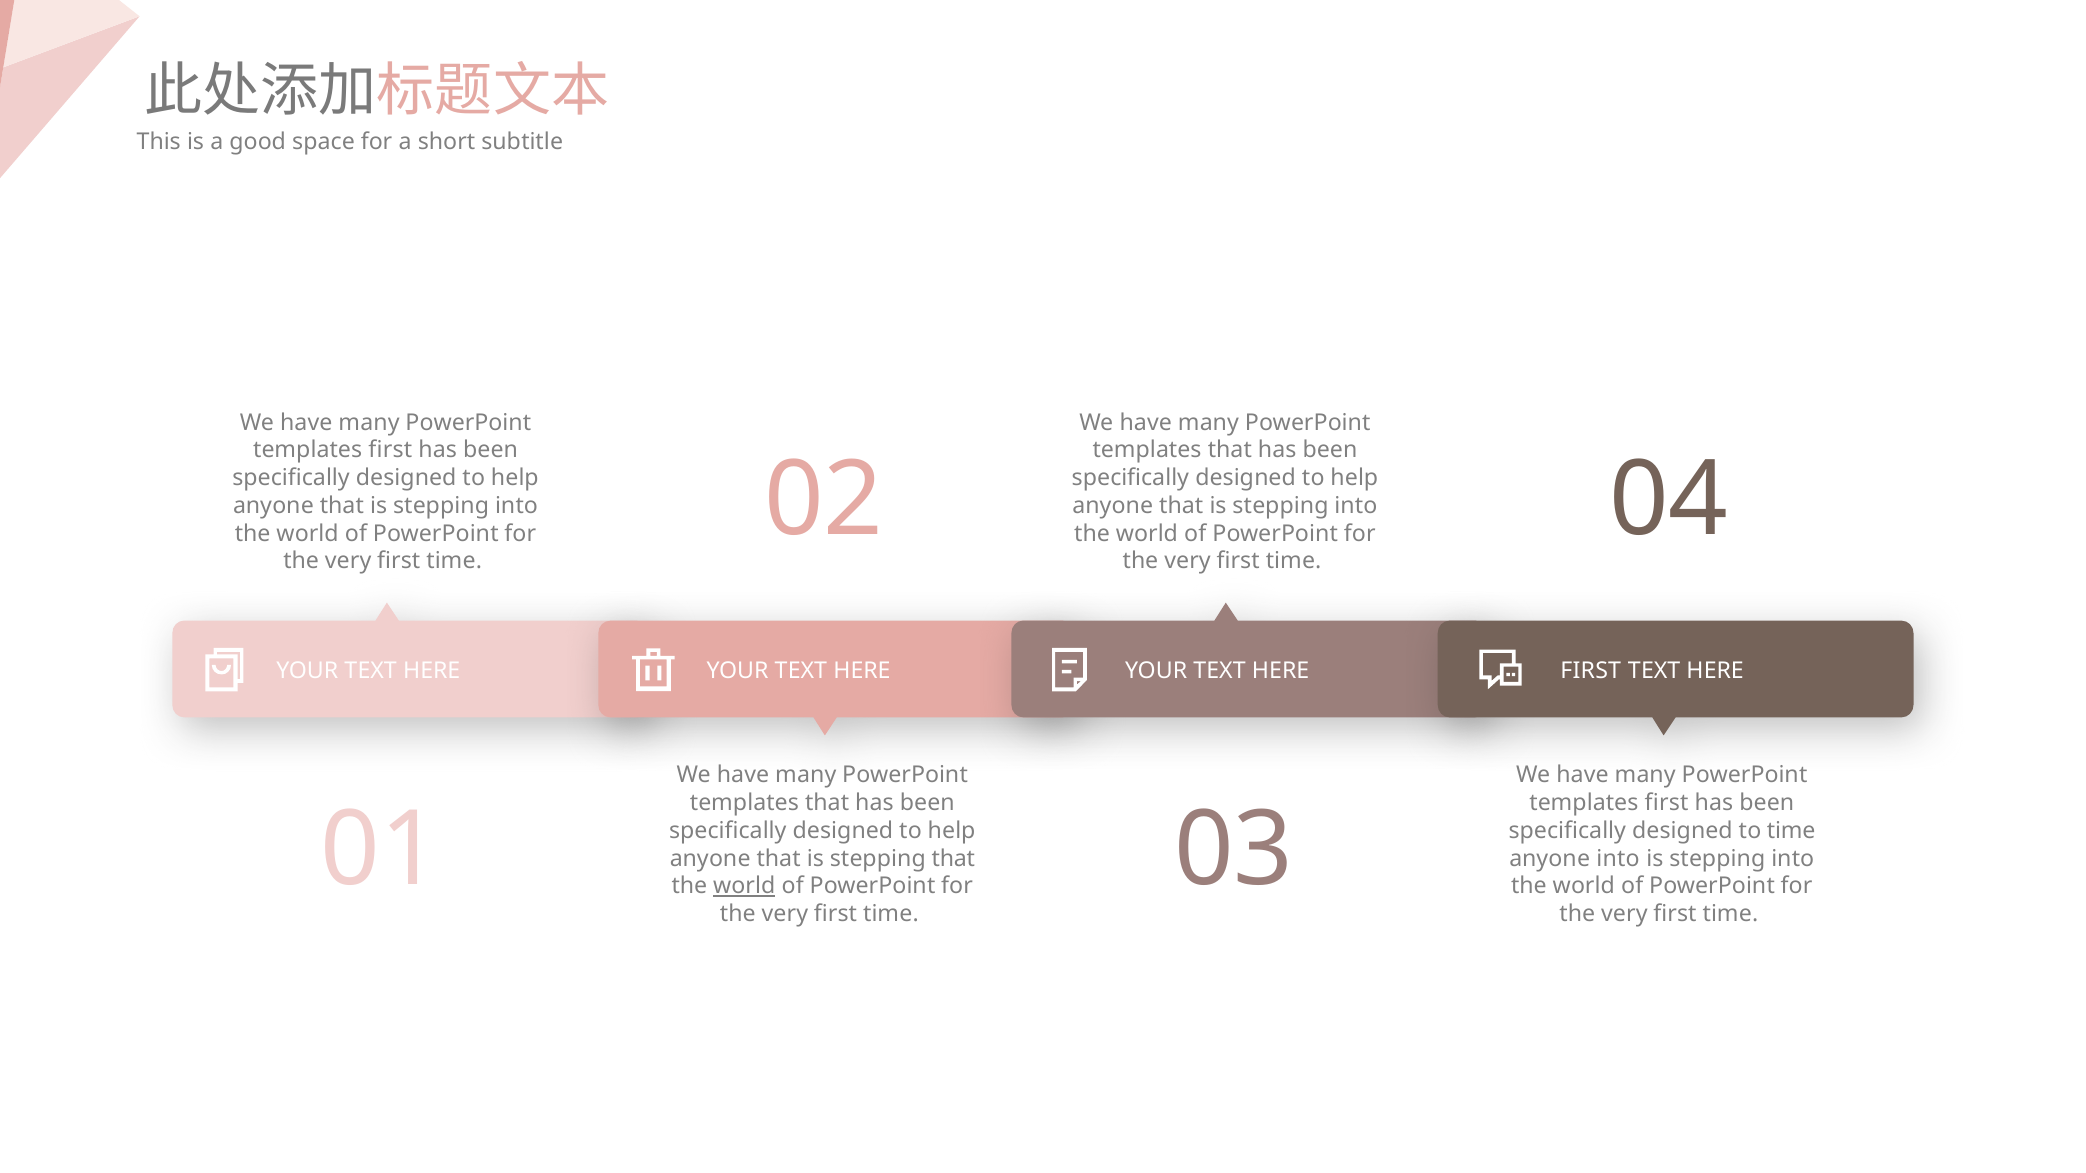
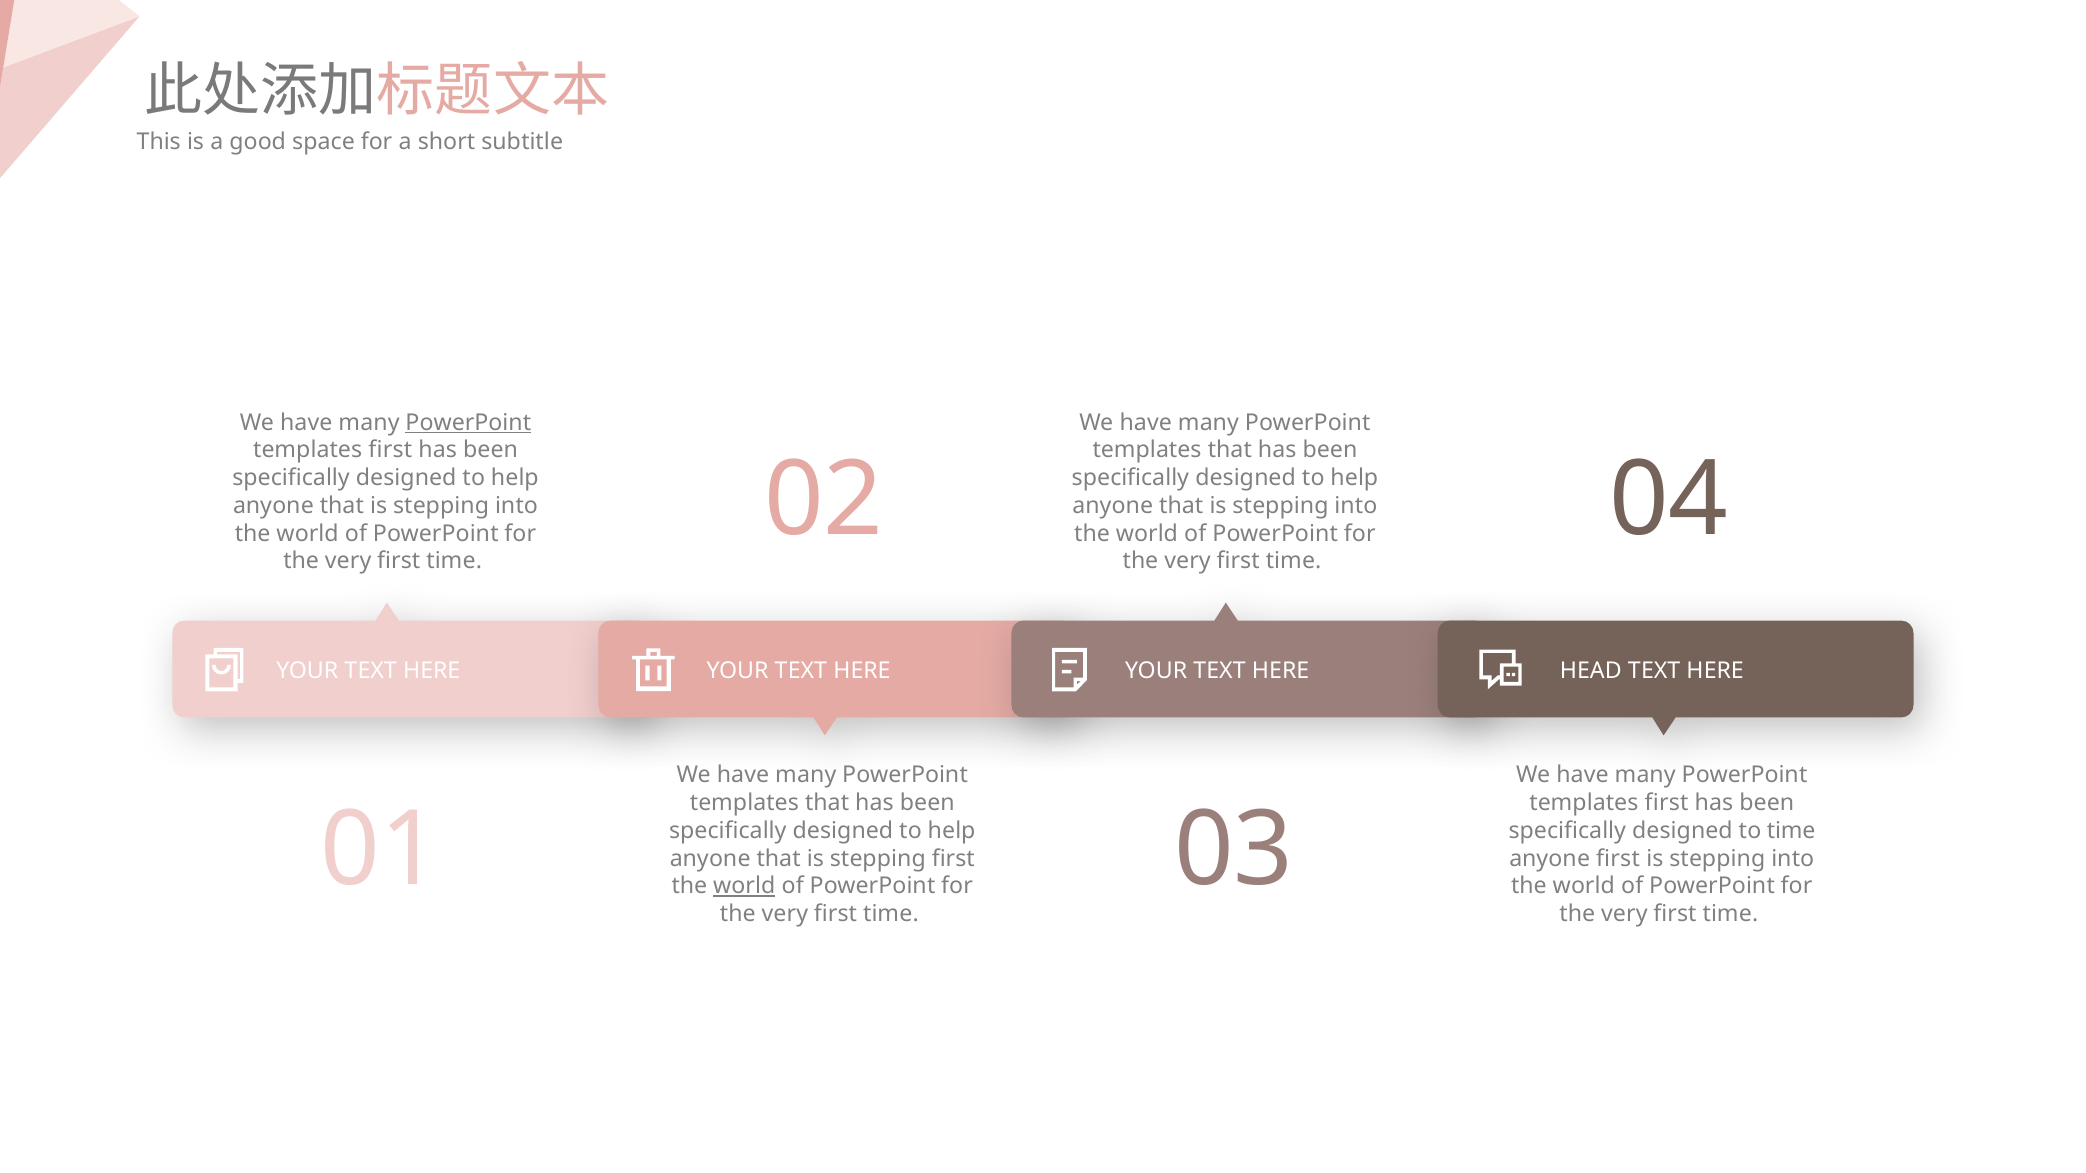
PowerPoint at (468, 423) underline: none -> present
HERE FIRST: FIRST -> HEAD
stepping that: that -> first
anyone into: into -> first
